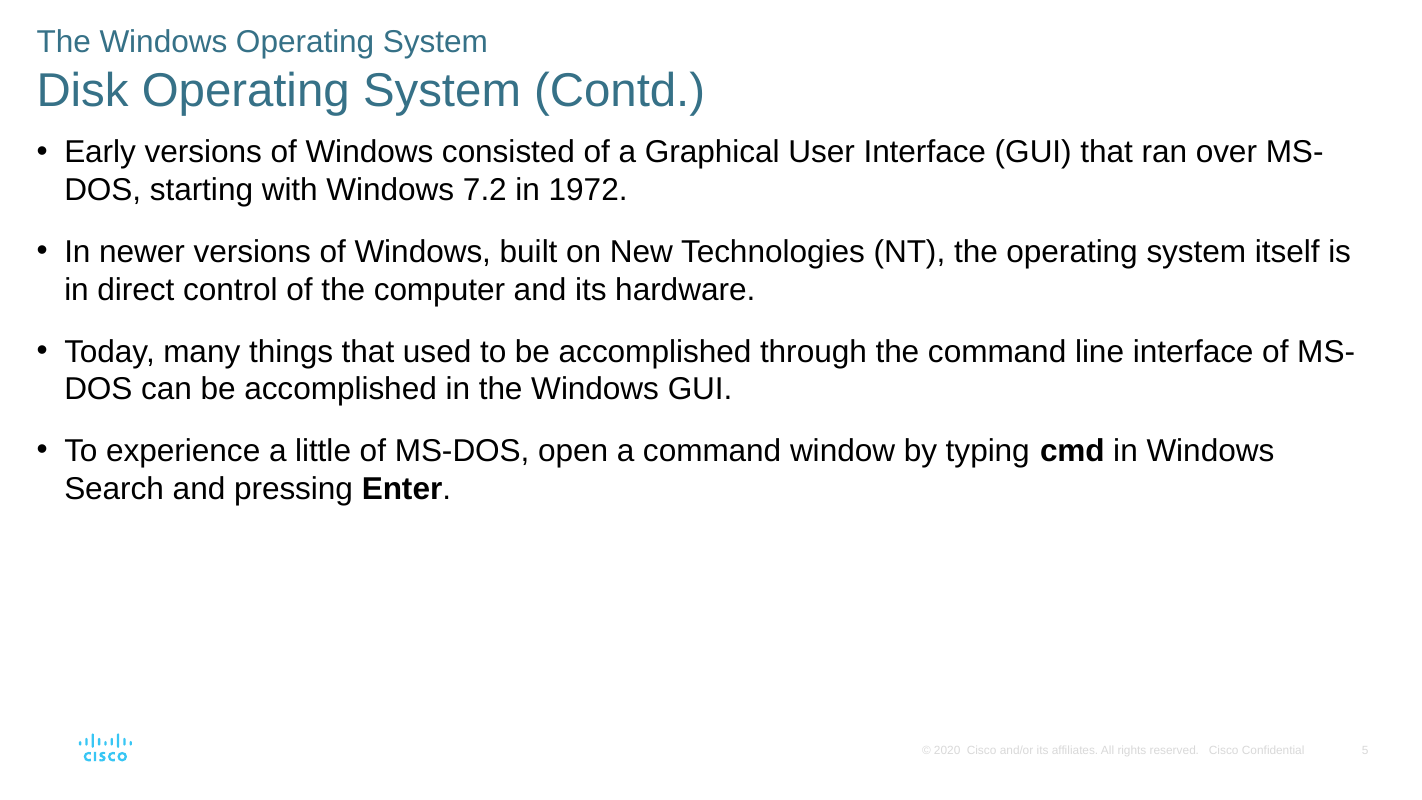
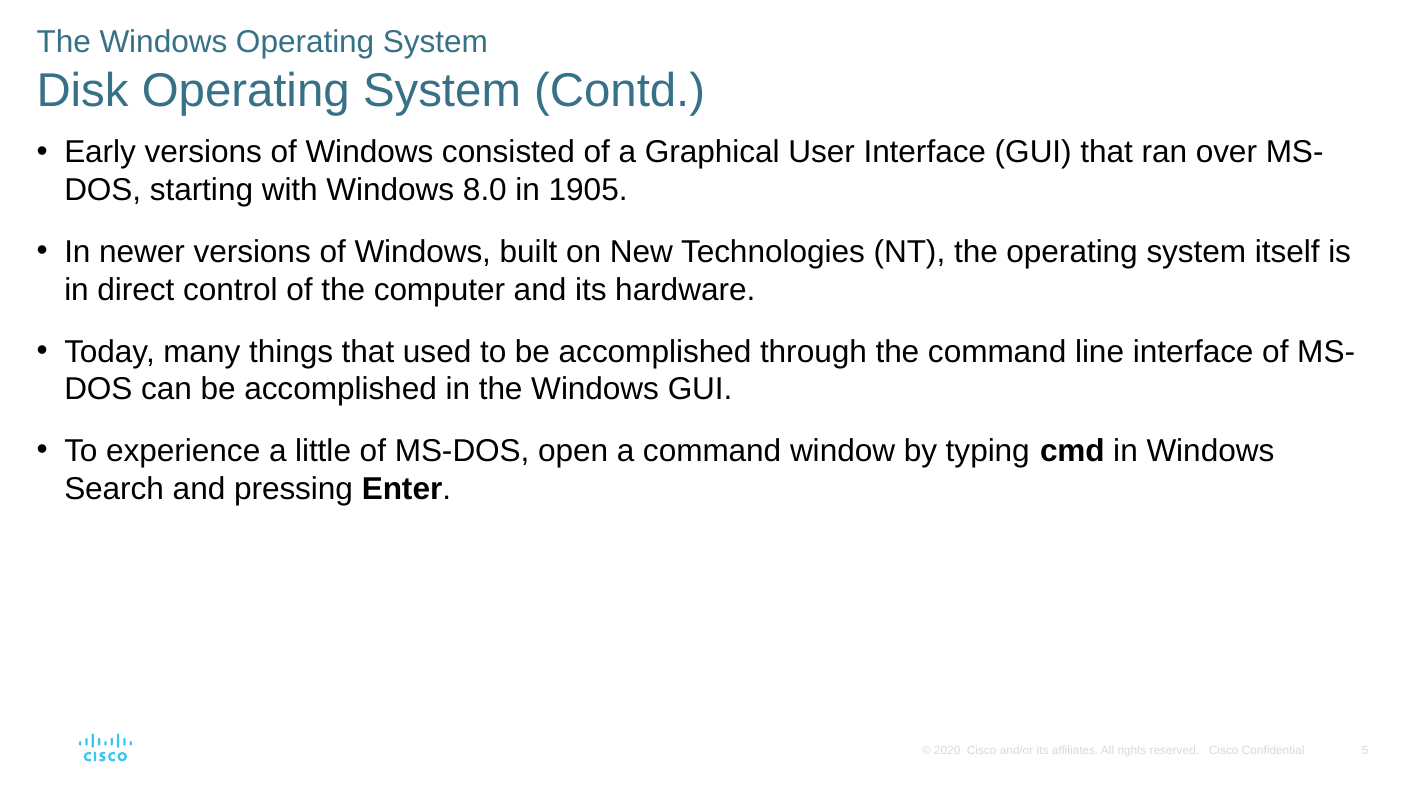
7.2: 7.2 -> 8.0
1972: 1972 -> 1905
